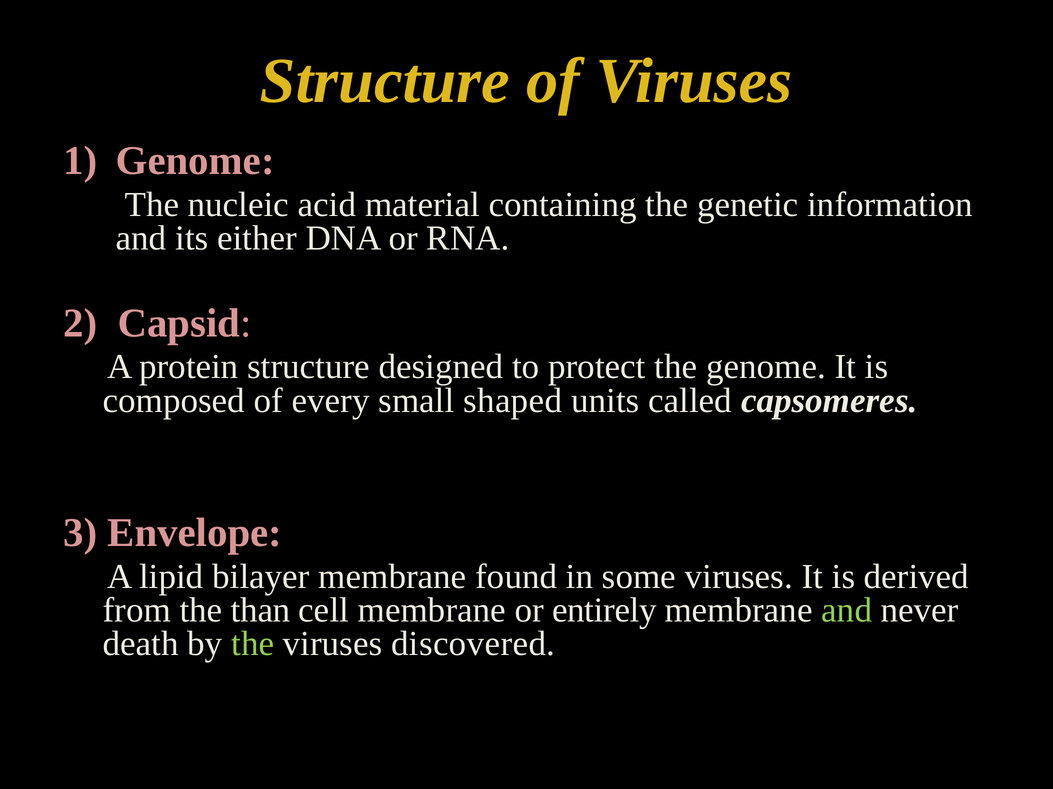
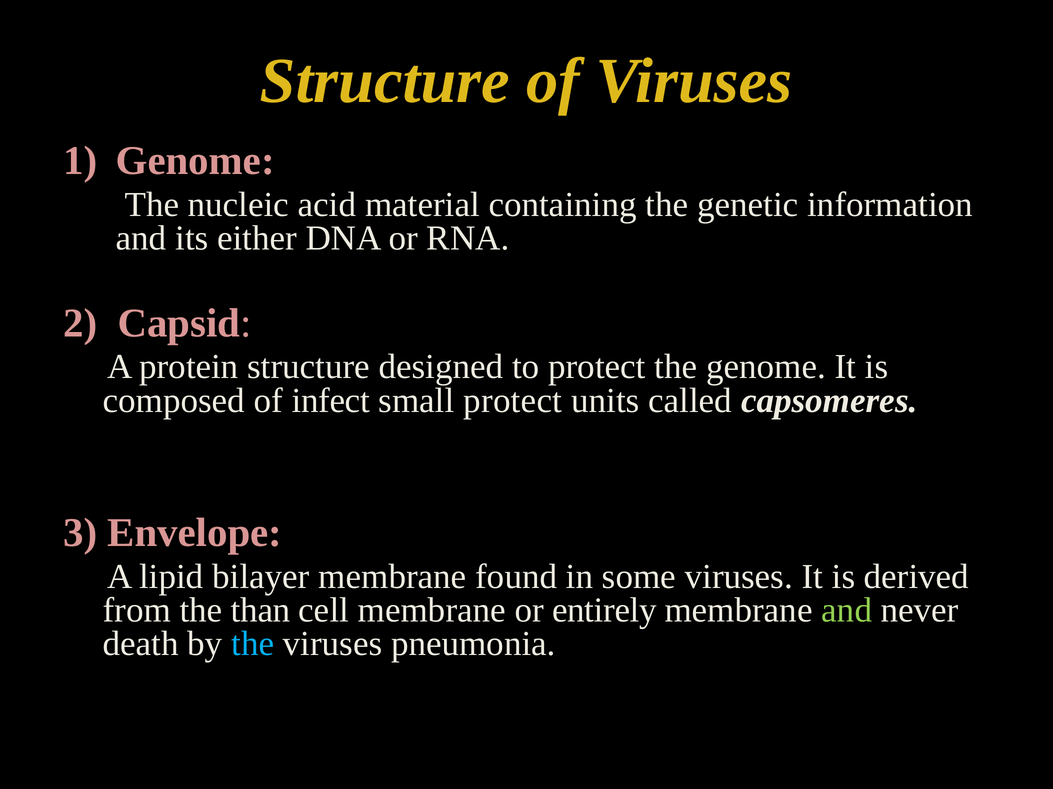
every: every -> infect
small shaped: shaped -> protect
the at (253, 645) colour: light green -> light blue
discovered: discovered -> pneumonia
